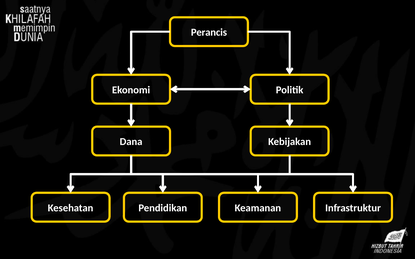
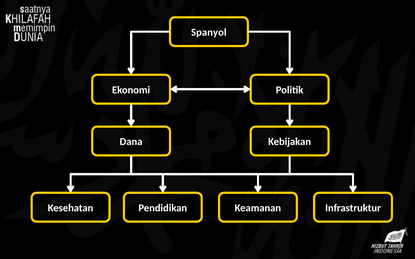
Perancis: Perancis -> Spanyol
